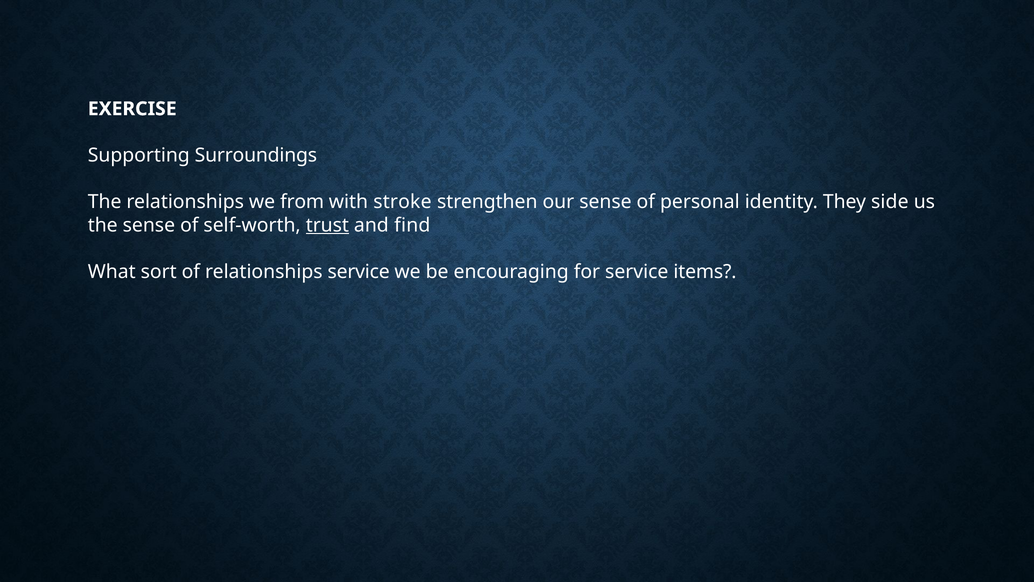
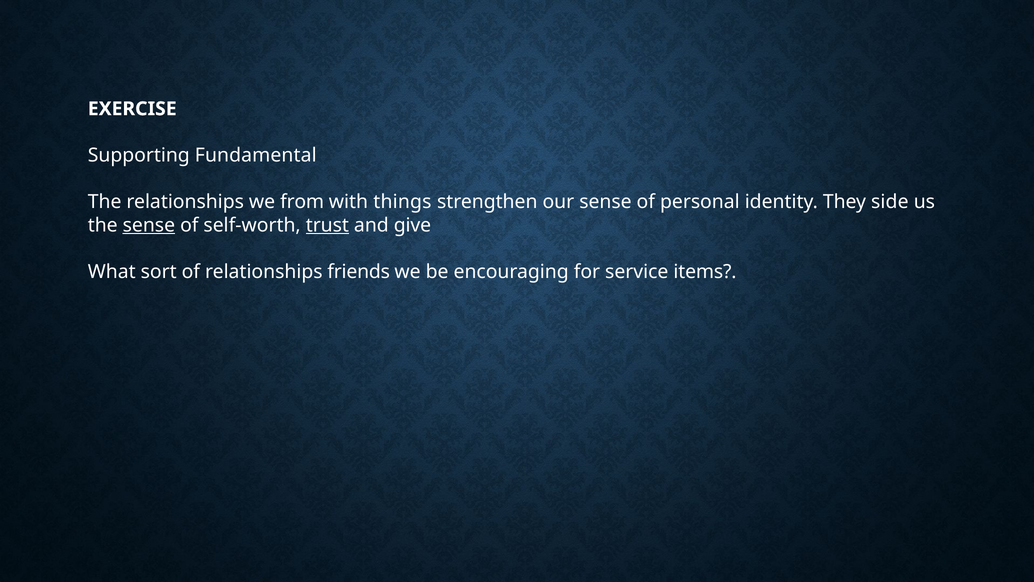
Surroundings: Surroundings -> Fundamental
stroke: stroke -> things
sense at (149, 225) underline: none -> present
find: find -> give
relationships service: service -> friends
